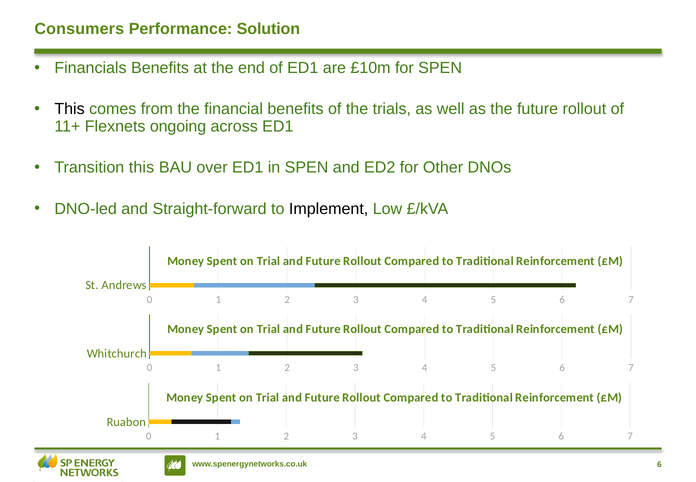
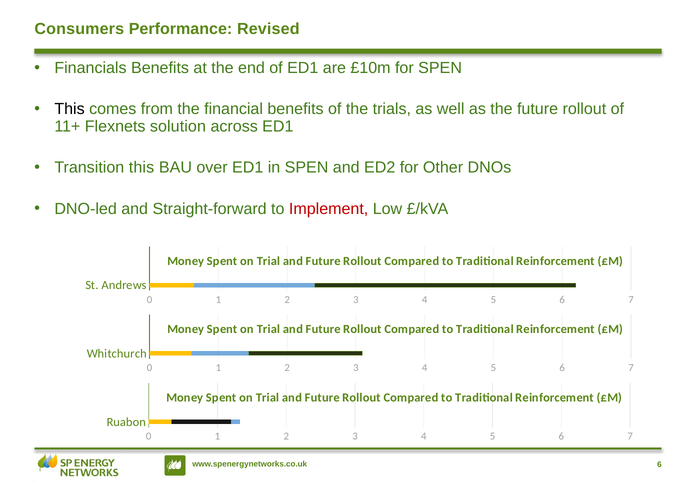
Solution: Solution -> Revised
ongoing: ongoing -> solution
Implement colour: black -> red
